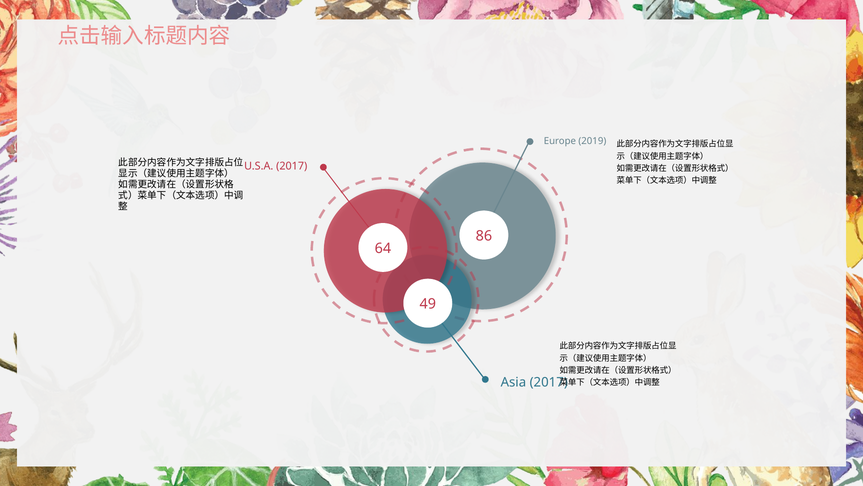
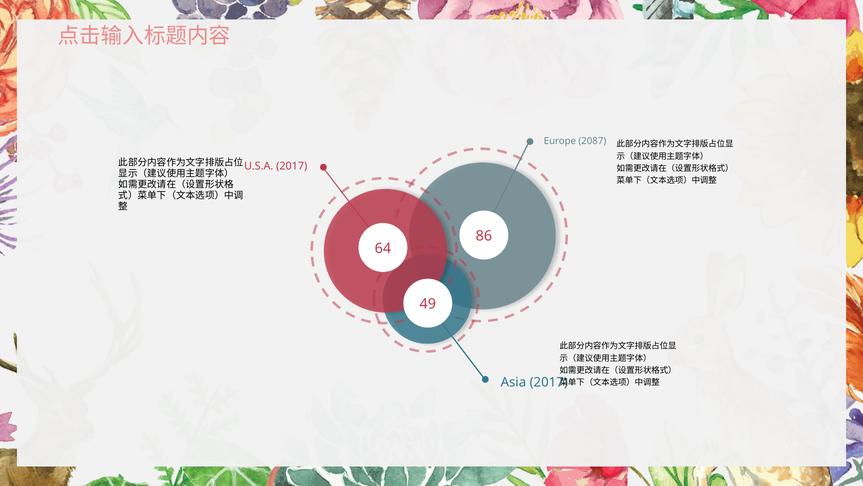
2019: 2019 -> 2087
